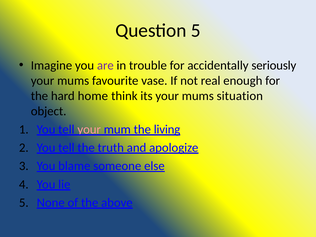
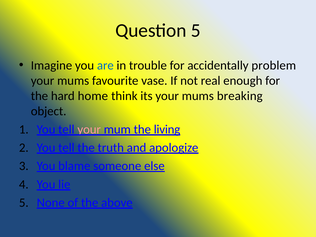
are colour: purple -> blue
seriously: seriously -> problem
situation: situation -> breaking
